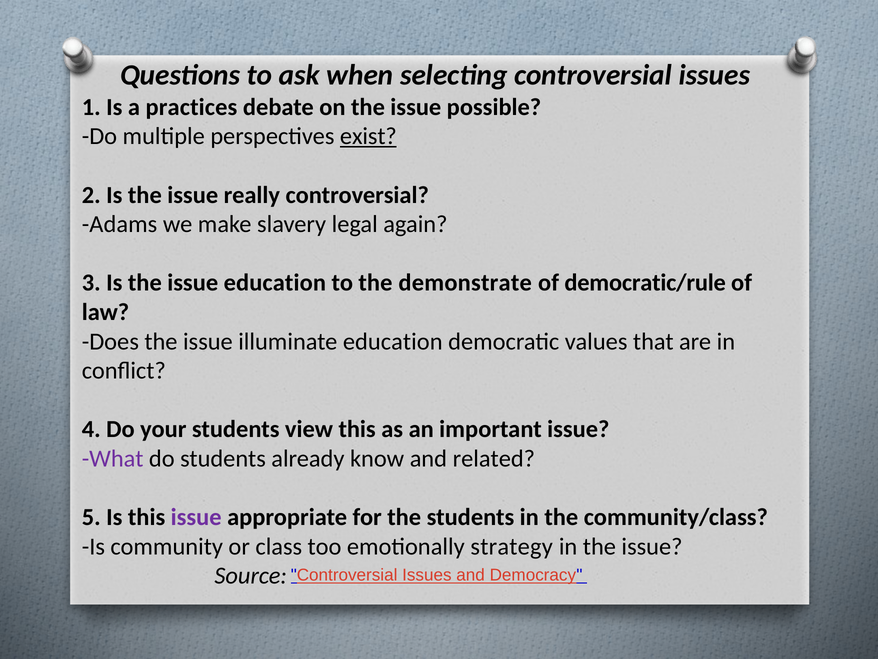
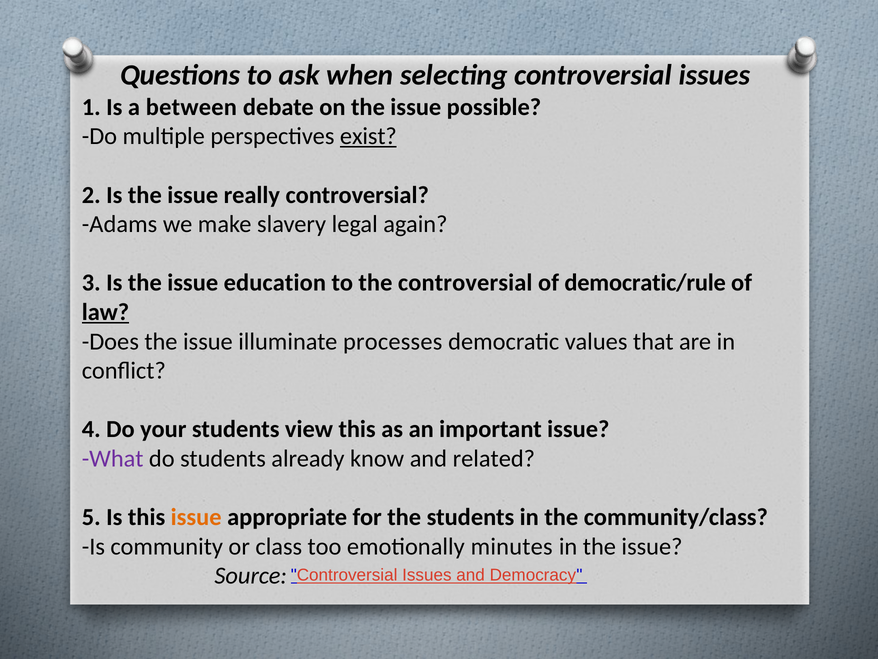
practices: practices -> between
the demonstrate: demonstrate -> controversial
law underline: none -> present
illuminate education: education -> processes
issue at (196, 517) colour: purple -> orange
strategy: strategy -> minutes
